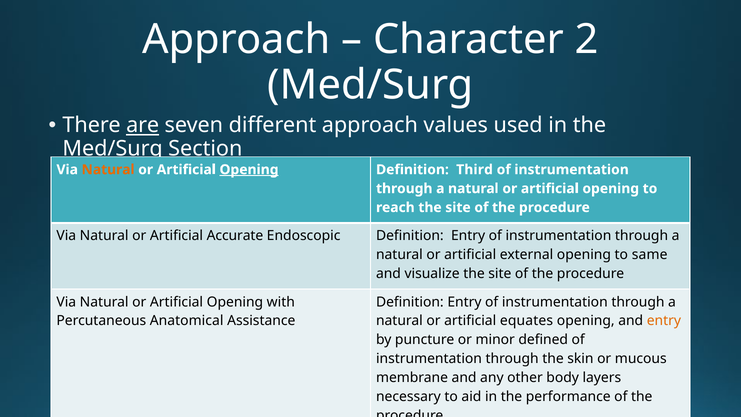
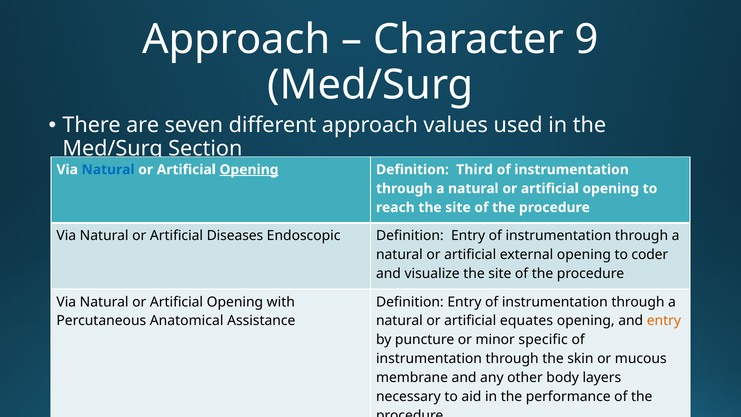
2: 2 -> 9
are underline: present -> none
Natural at (108, 170) colour: orange -> blue
Accurate: Accurate -> Diseases
same: same -> coder
defined: defined -> specific
